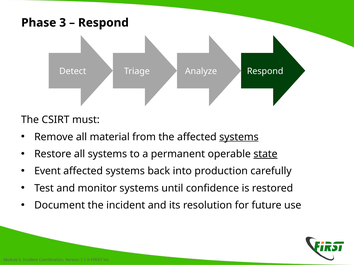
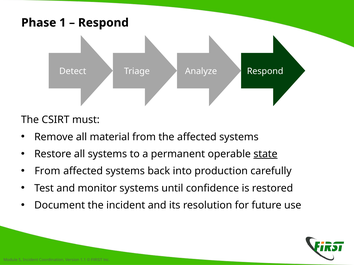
3: 3 -> 1
systems at (239, 137) underline: present -> none
Event at (48, 171): Event -> From
